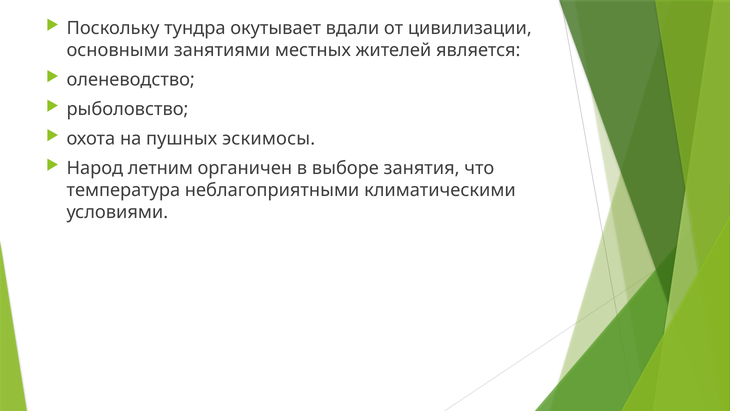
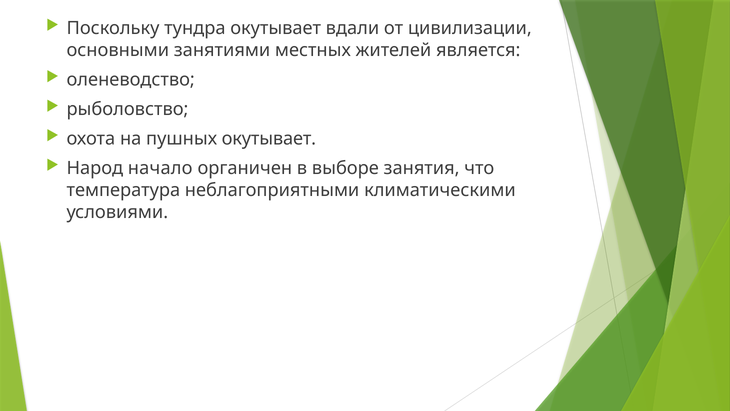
пушных эскимосы: эскимосы -> окутывает
летним: летним -> начало
